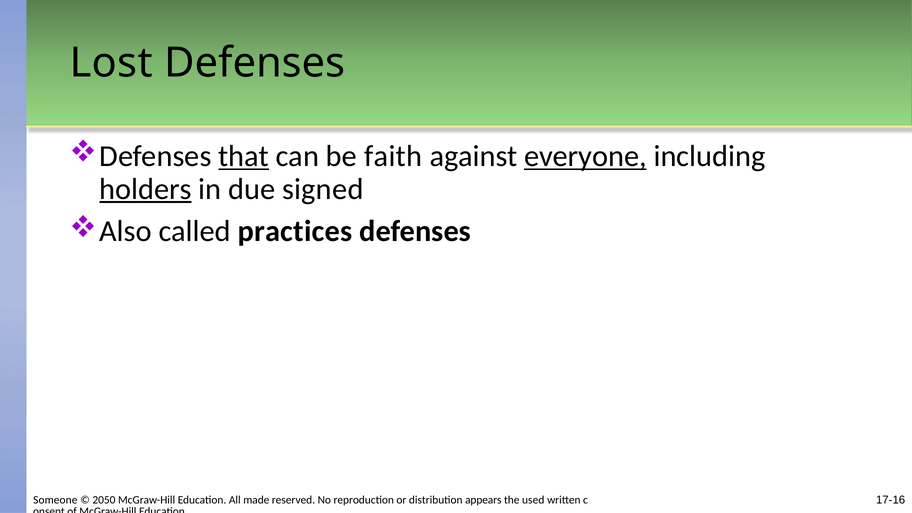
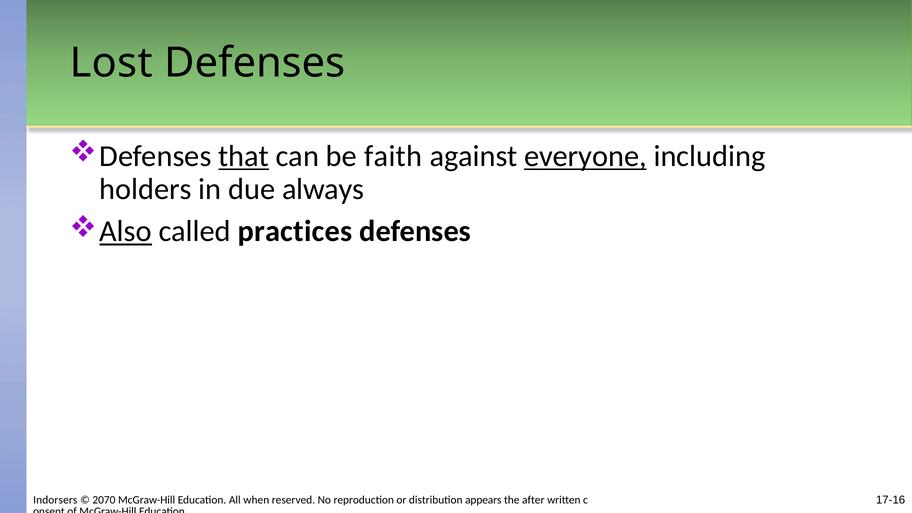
holders underline: present -> none
signed: signed -> always
Also underline: none -> present
Someone: Someone -> Indorsers
2050: 2050 -> 2070
made: made -> when
used: used -> after
